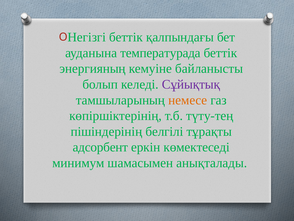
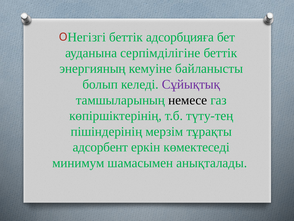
қалпындағы: қалпындағы -> адсорбцияға
температурада: температурада -> серпімділігіне
немесе colour: orange -> black
белгілі: белгілі -> мерзім
